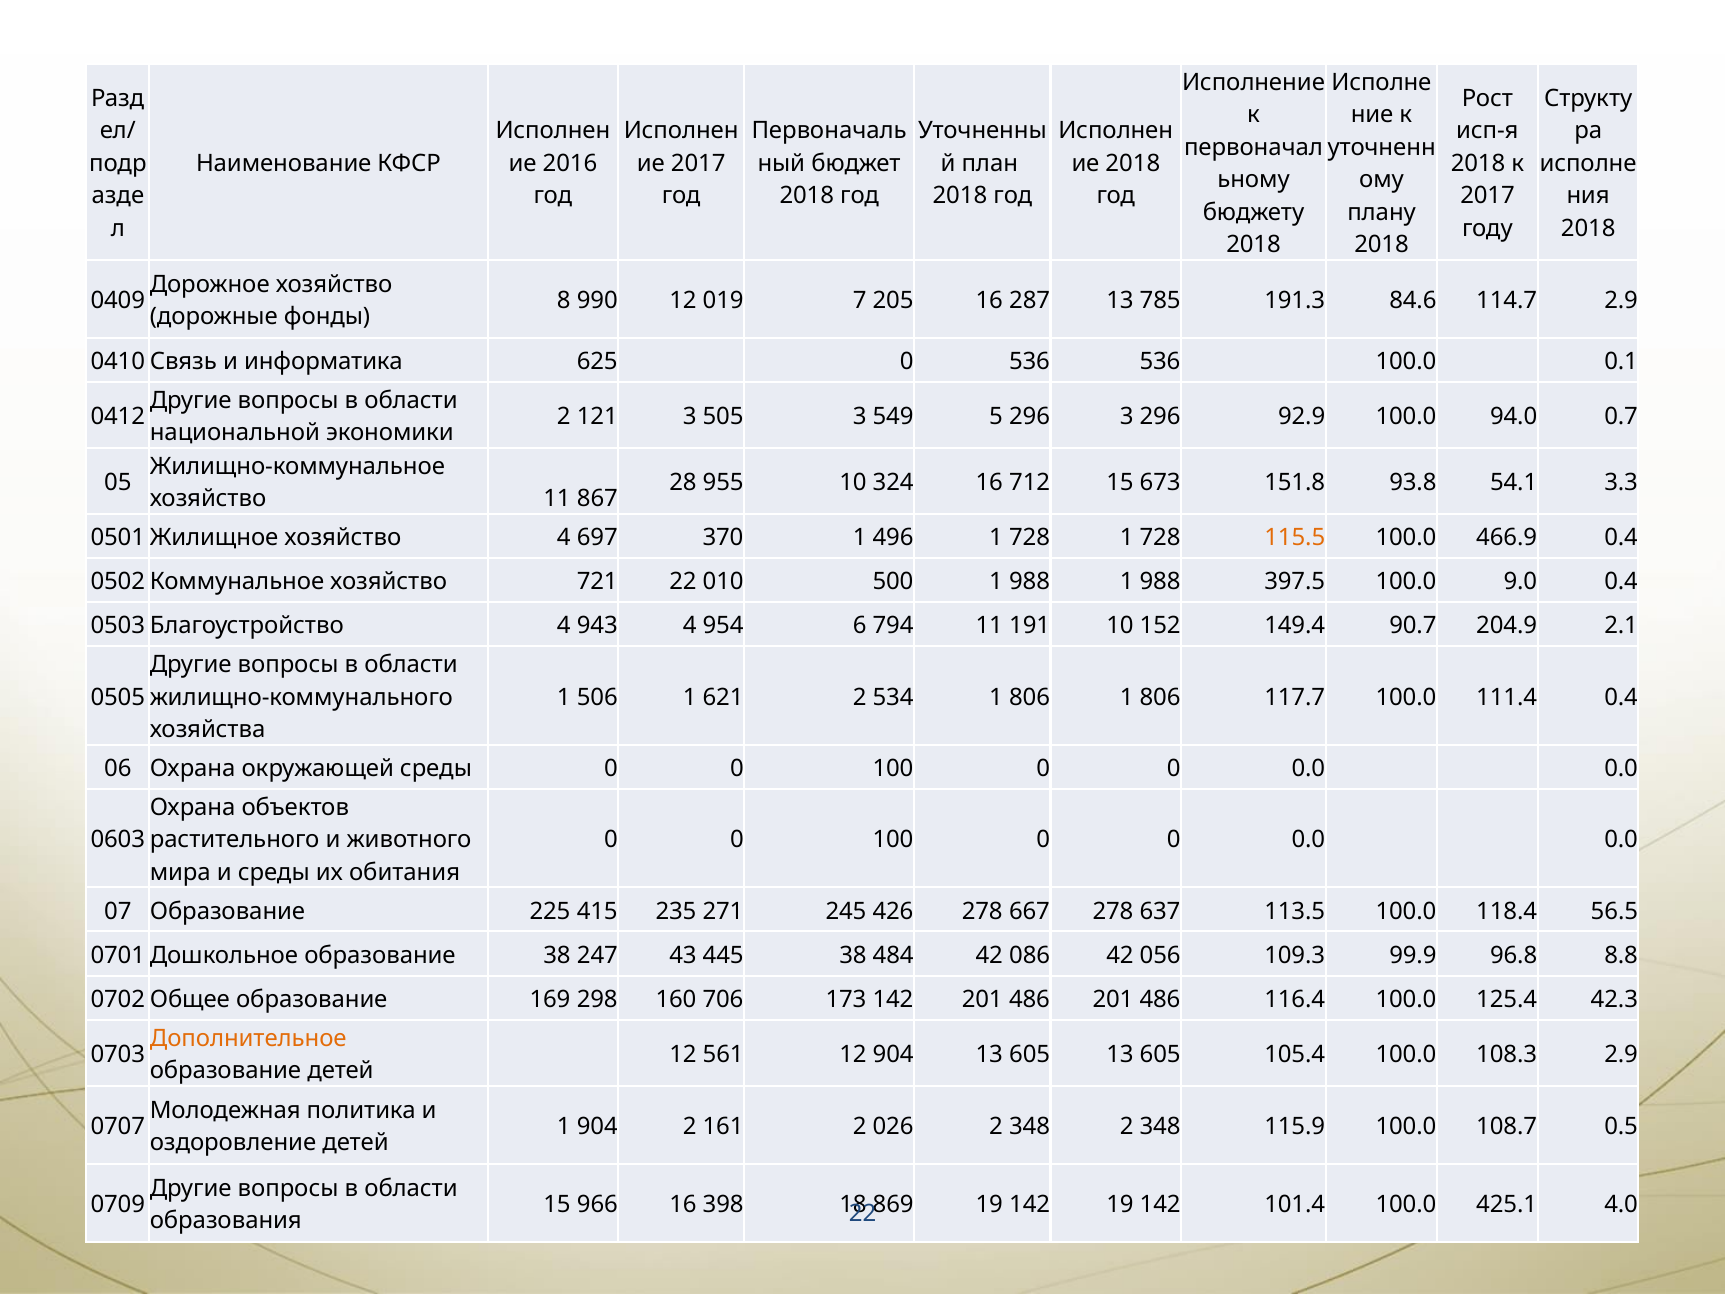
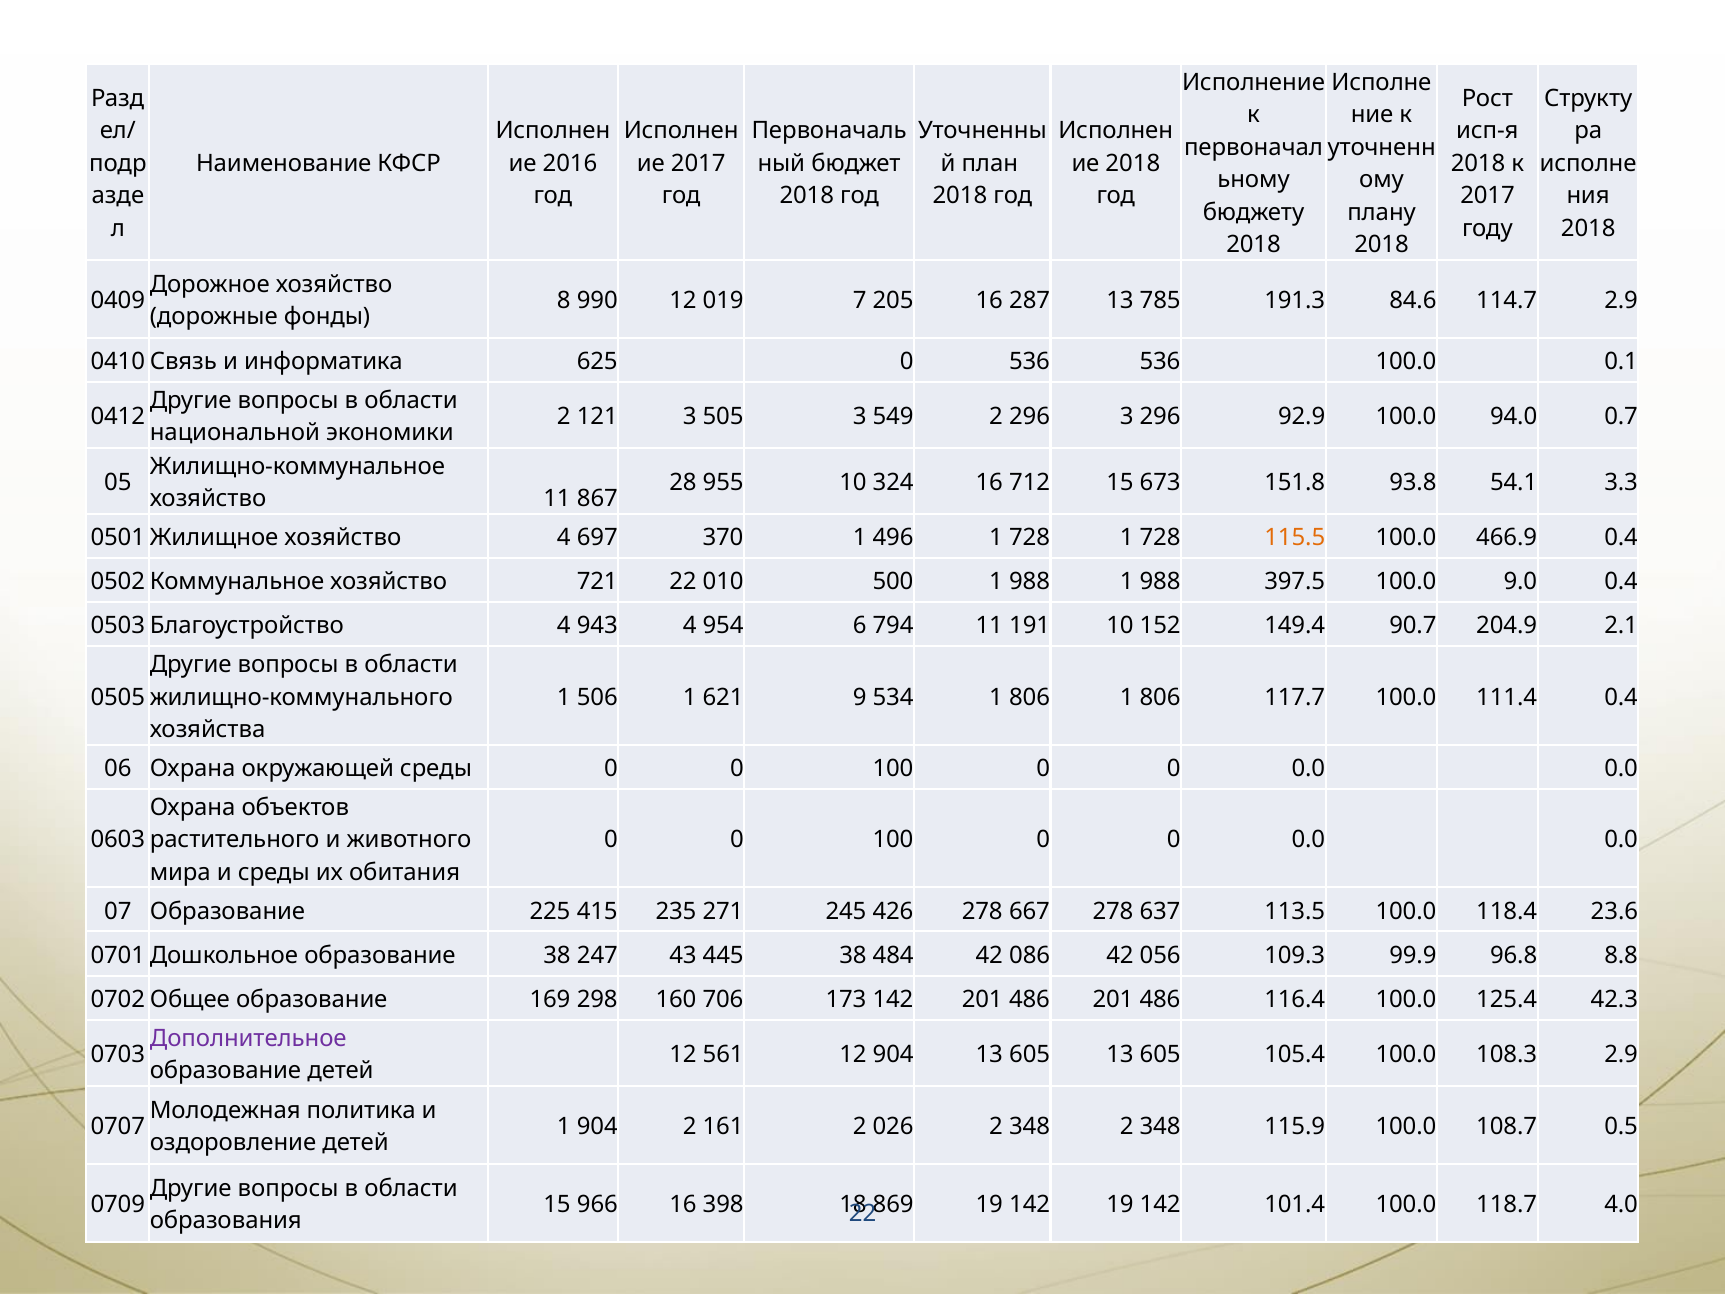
549 5: 5 -> 2
621 2: 2 -> 9
56.5: 56.5 -> 23.6
Дополнительное colour: orange -> purple
425.1: 425.1 -> 118.7
